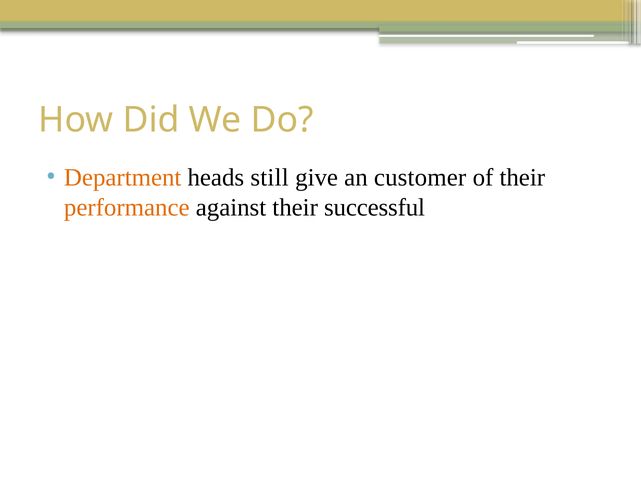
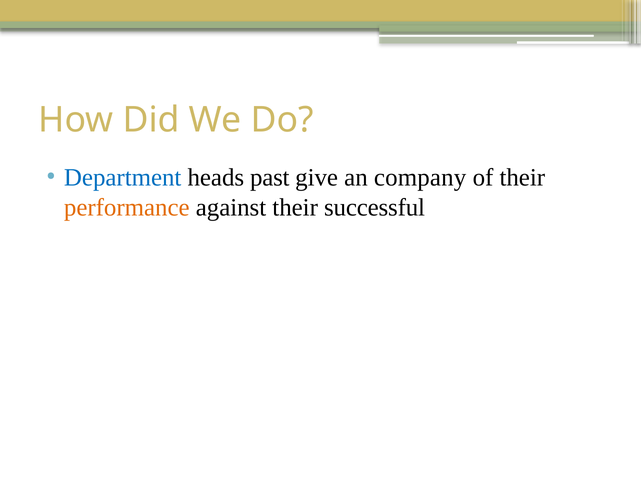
Department colour: orange -> blue
still: still -> past
customer: customer -> company
